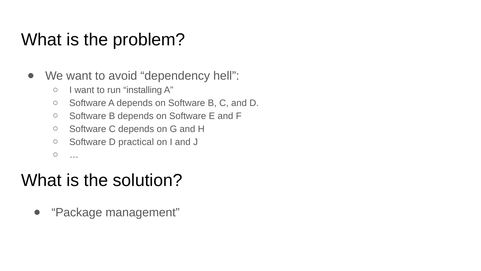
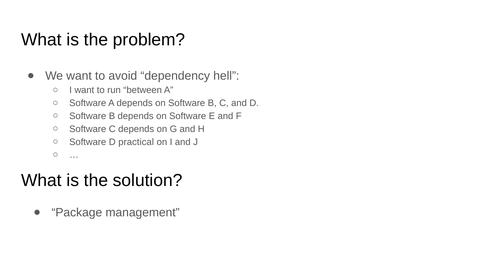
installing: installing -> between
